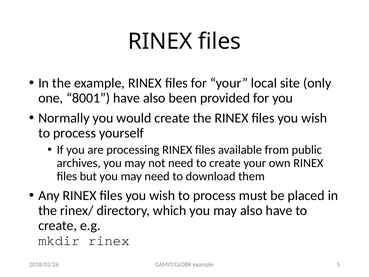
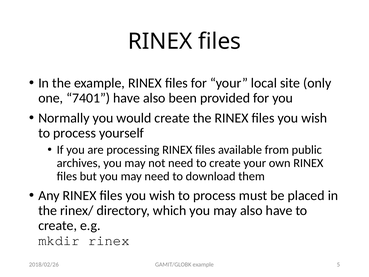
8001: 8001 -> 7401
